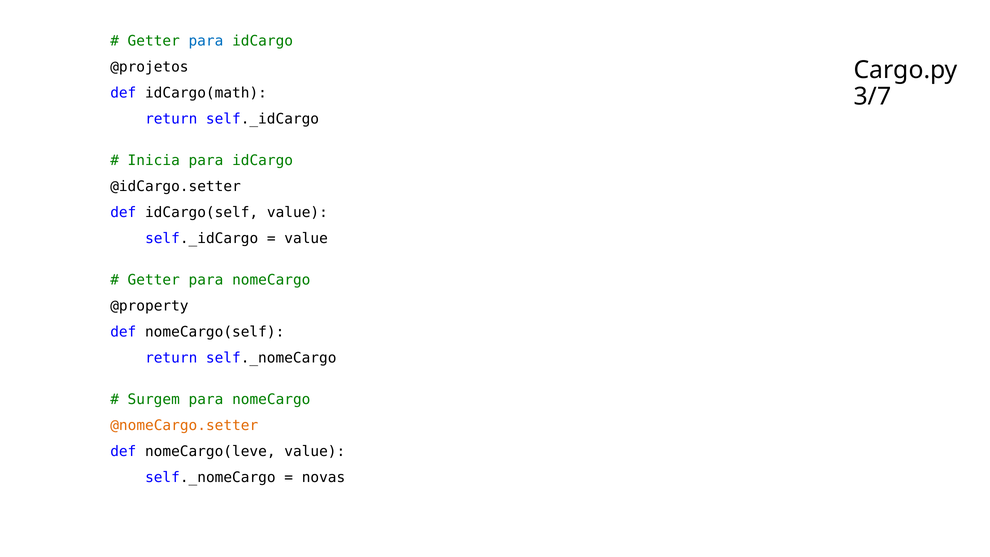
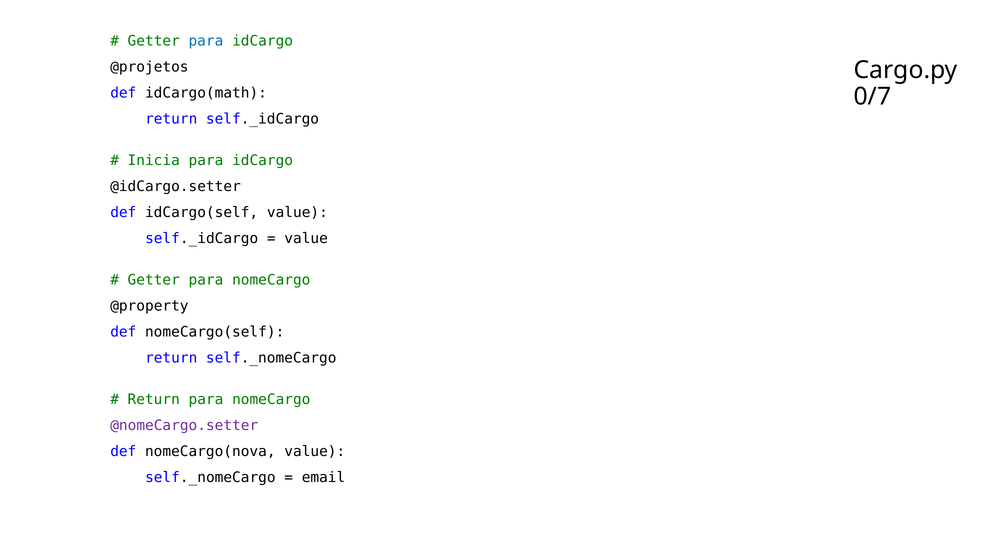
3/7: 3/7 -> 0/7
Surgem at (154, 400): Surgem -> Return
@nomeCargo.setter colour: orange -> purple
nomeCargo(leve: nomeCargo(leve -> nomeCargo(nova
novas: novas -> email
